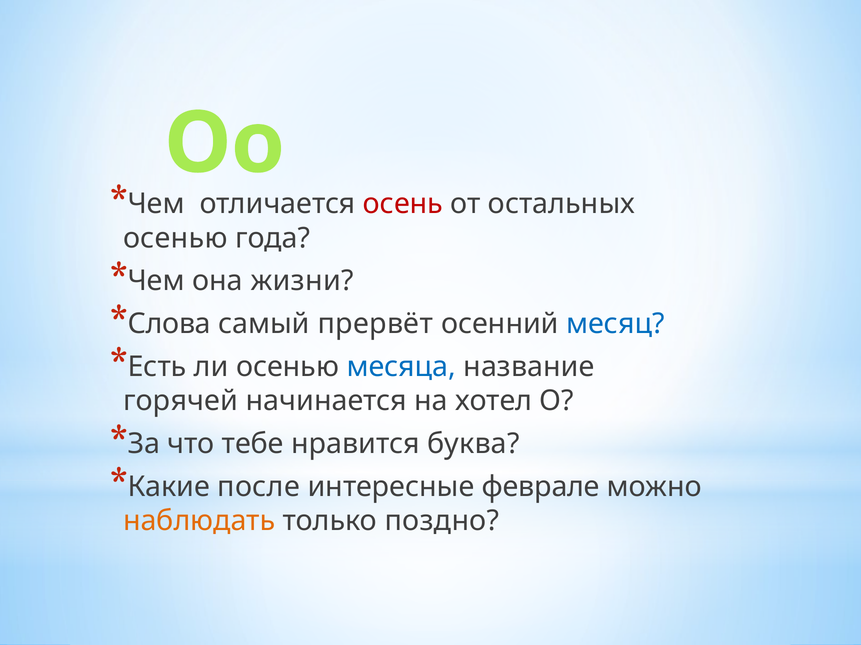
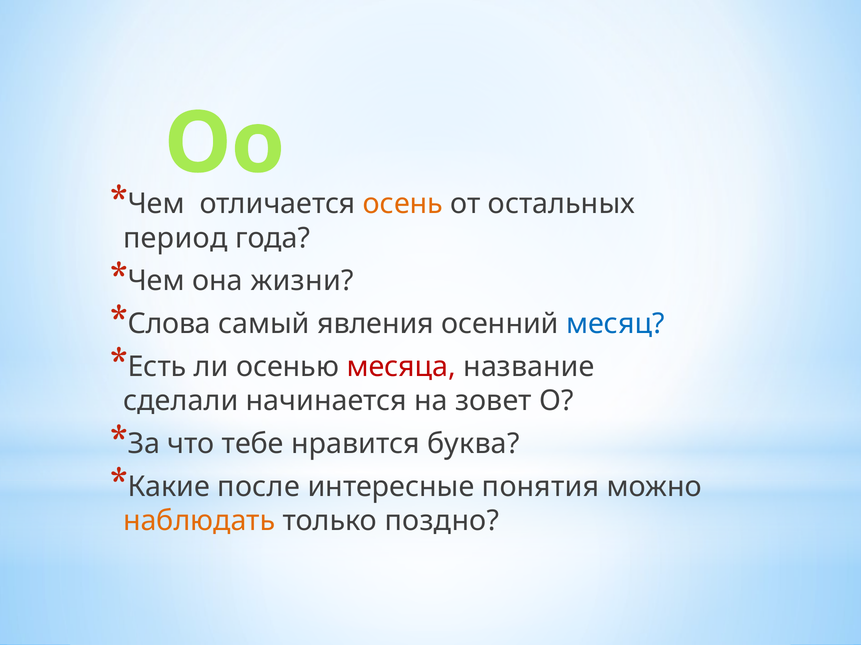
осень colour: red -> orange
осенью at (175, 238): осенью -> период
прервёт: прервёт -> явления
месяца colour: blue -> red
горячей: горячей -> сделали
хотел: хотел -> зовет
феврале: феврале -> понятия
